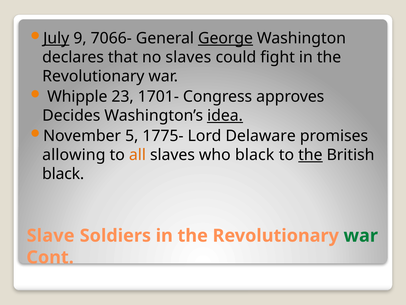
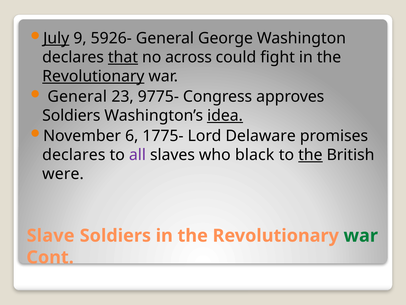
7066-: 7066- -> 5926-
George underline: present -> none
that underline: none -> present
no slaves: slaves -> across
Revolutionary at (93, 76) underline: none -> present
Whipple at (77, 96): Whipple -> General
1701-: 1701- -> 9775-
Decides at (71, 115): Decides -> Soldiers
5: 5 -> 6
allowing at (74, 155): allowing -> declares
all colour: orange -> purple
black at (63, 174): black -> were
